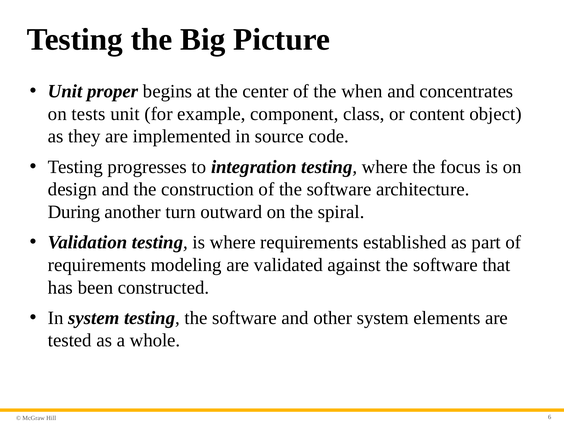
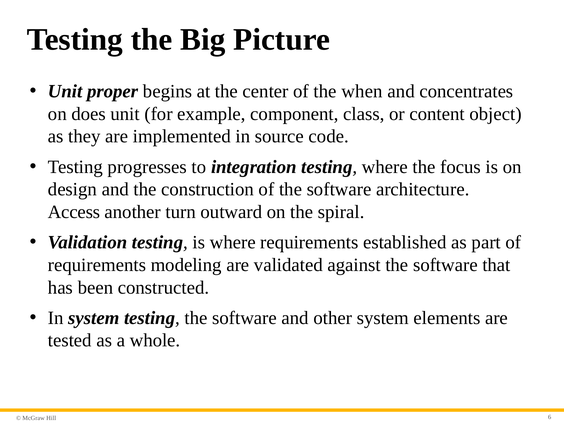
tests: tests -> does
During: During -> Access
